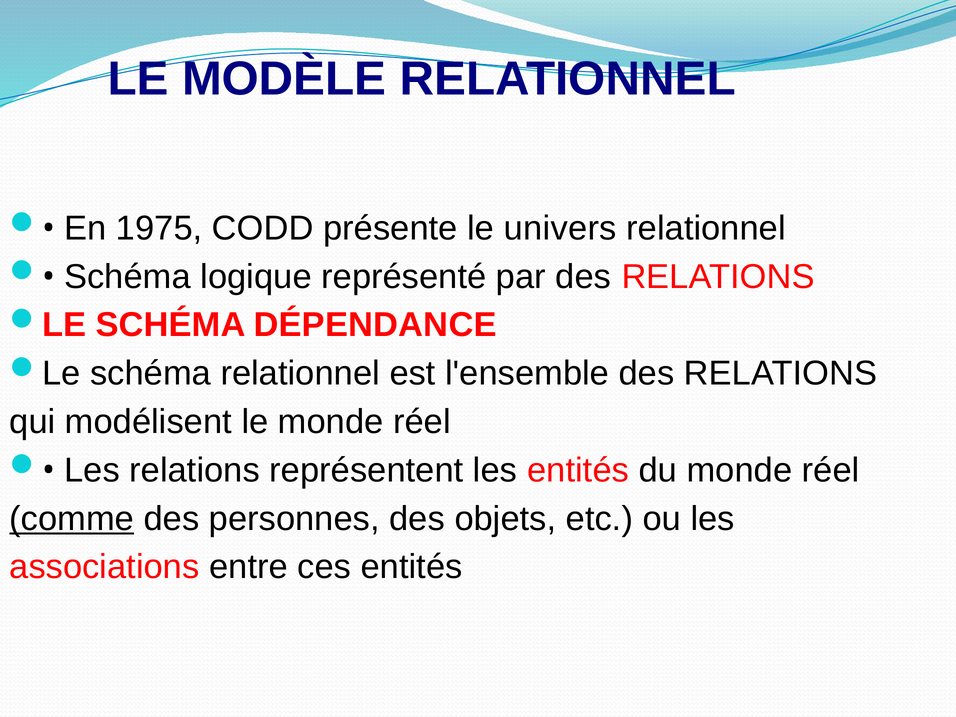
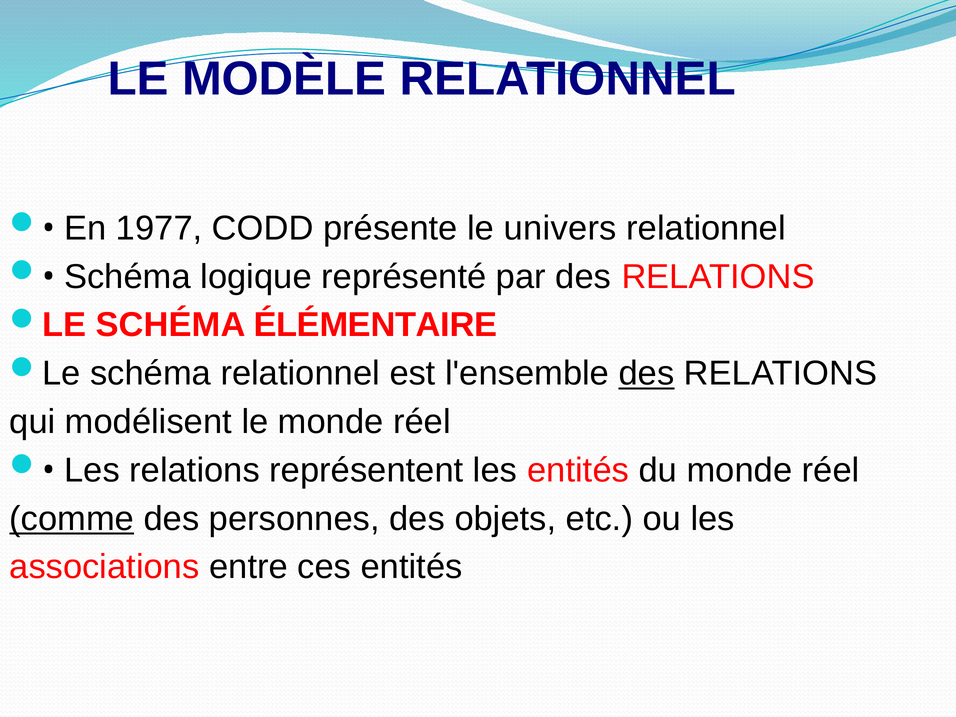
1975: 1975 -> 1977
DÉPENDANCE: DÉPENDANCE -> ÉLÉMENTAIRE
des at (646, 373) underline: none -> present
